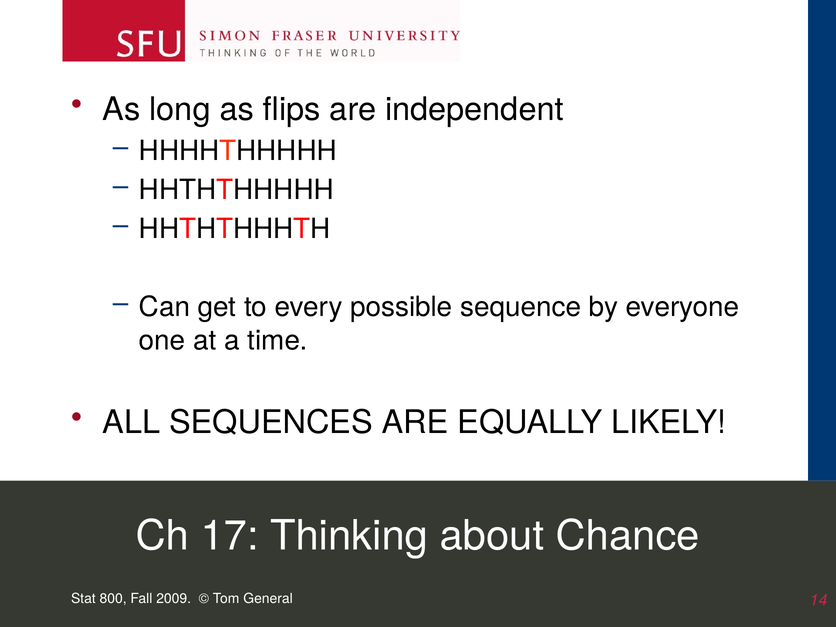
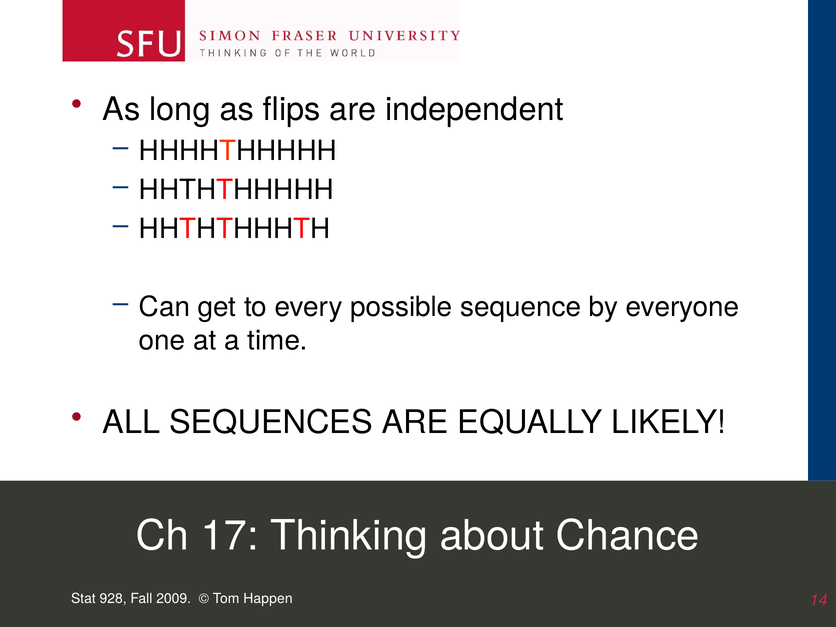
800: 800 -> 928
General: General -> Happen
